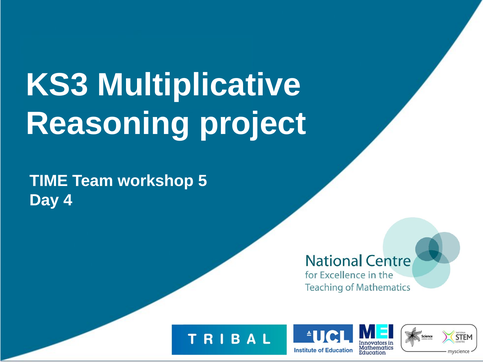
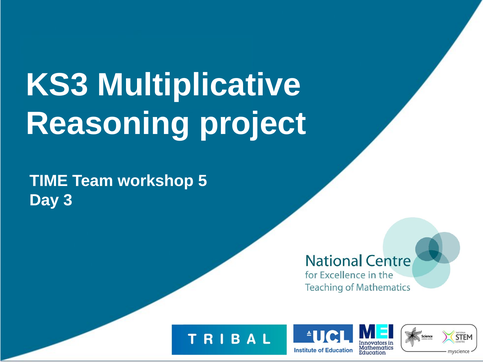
4: 4 -> 3
